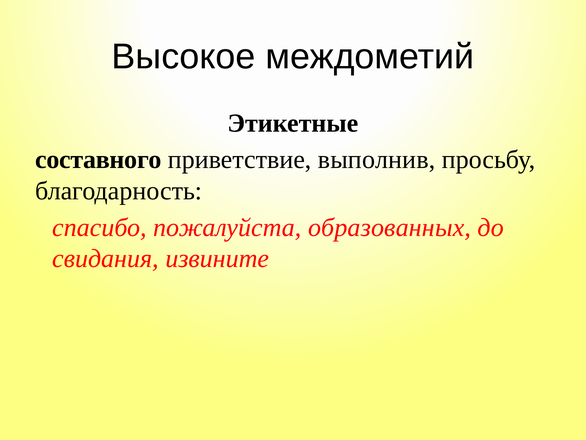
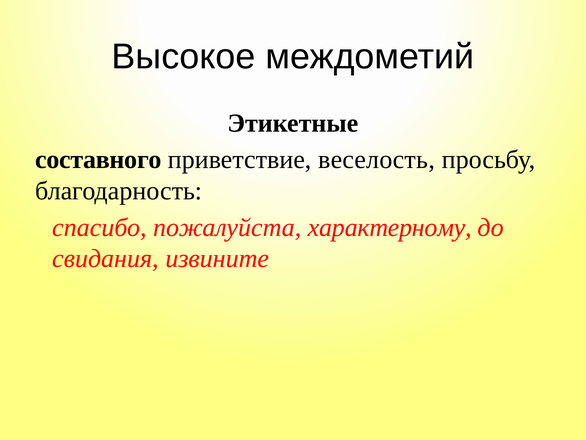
выполнив: выполнив -> веселость
образованных: образованных -> характерному
